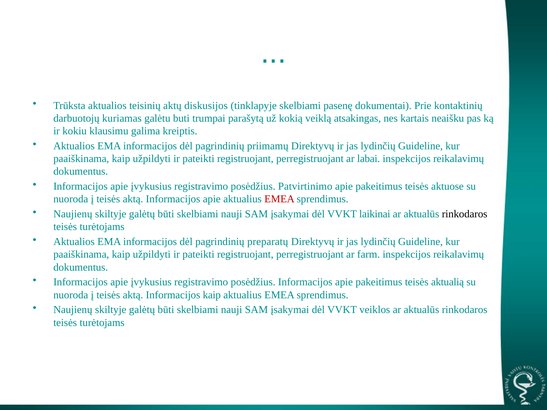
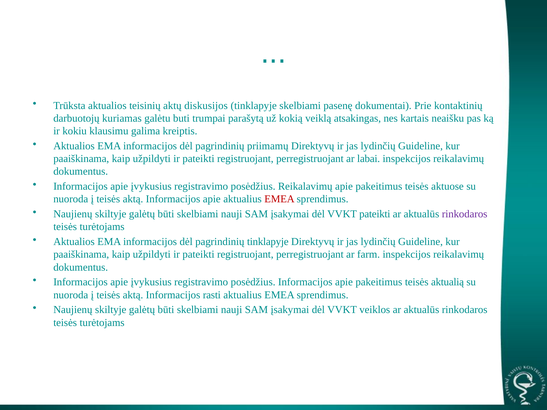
posėdžius Patvirtinimo: Patvirtinimo -> Reikalavimų
VVKT laikinai: laikinai -> pateikti
rinkodaros at (465, 214) colour: black -> purple
pagrindinių preparatų: preparatų -> tinklapyje
Informacijos kaip: kaip -> rasti
